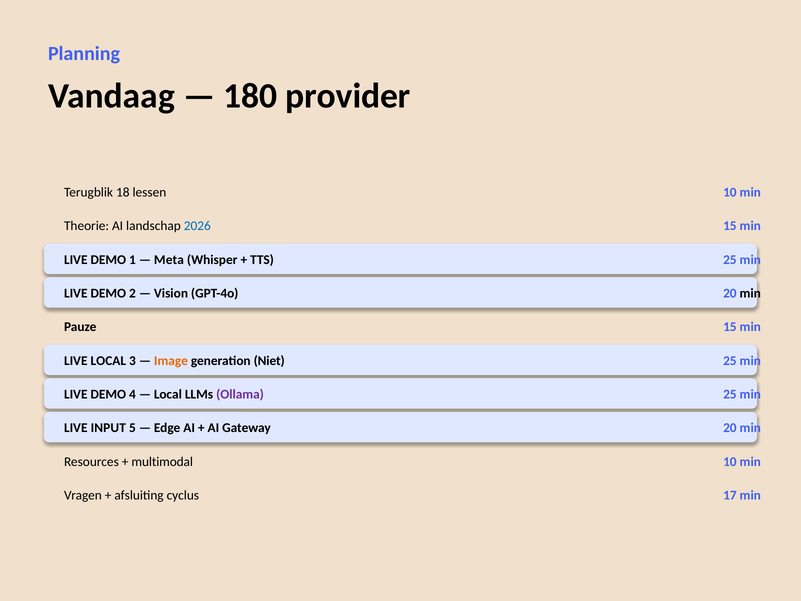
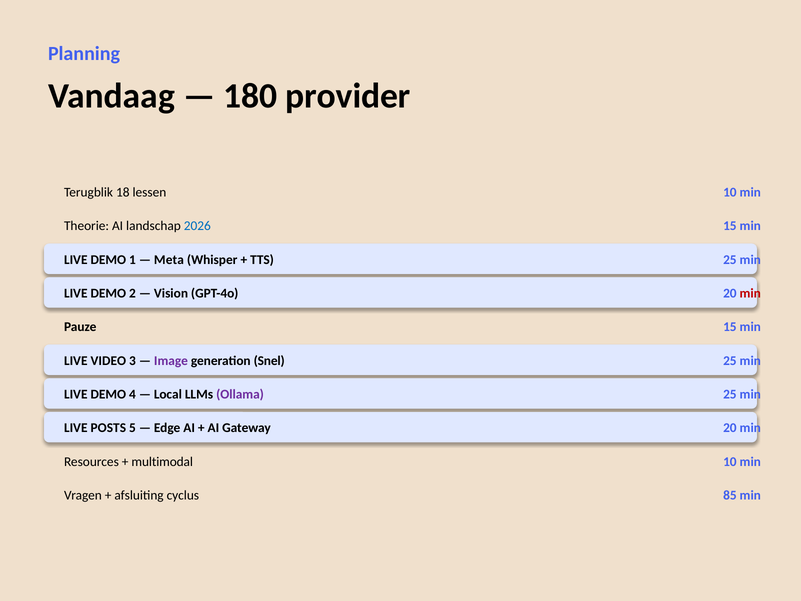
min at (750, 293) colour: black -> red
LIVE LOCAL: LOCAL -> VIDEO
Image colour: orange -> purple
Niet: Niet -> Snel
INPUT: INPUT -> POSTS
17: 17 -> 85
